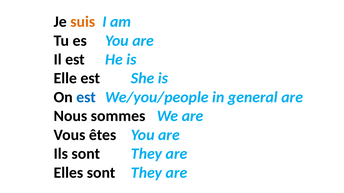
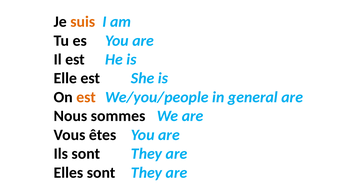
est at (86, 97) colour: blue -> orange
